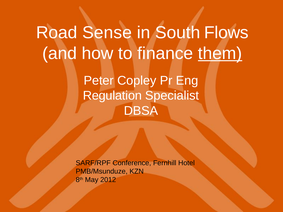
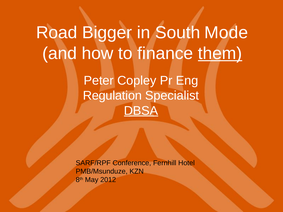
Sense: Sense -> Bigger
Flows: Flows -> Mode
DBSA underline: none -> present
